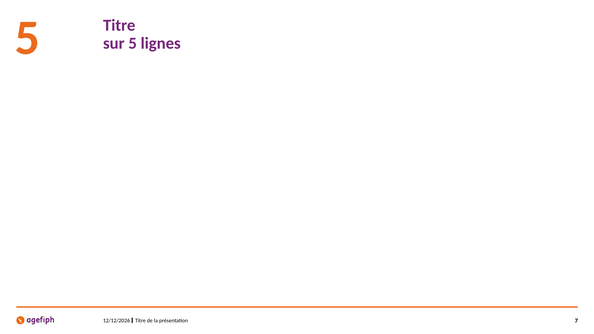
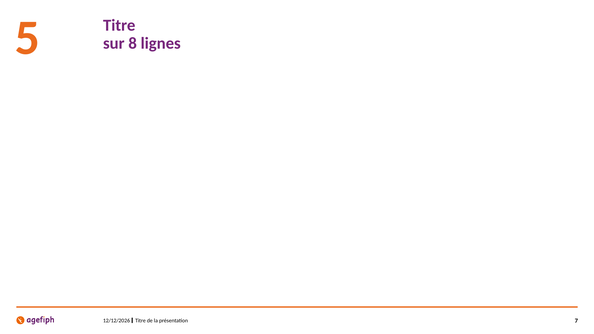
sur 5: 5 -> 8
